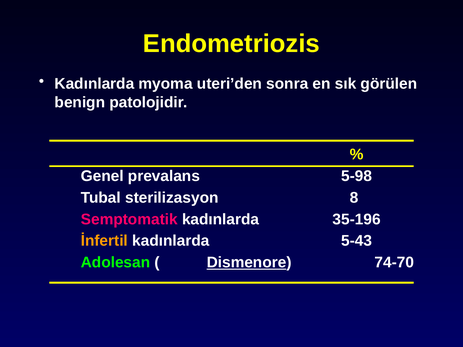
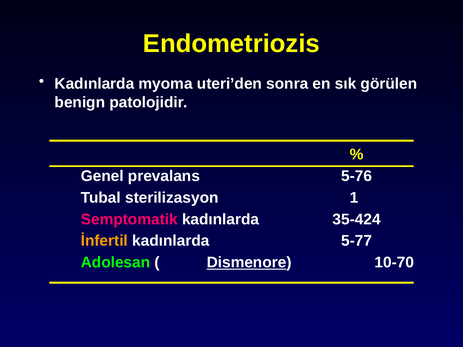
5-98: 5-98 -> 5-76
8: 8 -> 1
35-196: 35-196 -> 35-424
5-43: 5-43 -> 5-77
74-70: 74-70 -> 10-70
